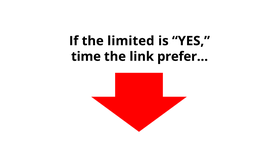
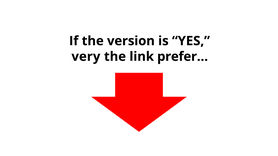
limited: limited -> version
time: time -> very
